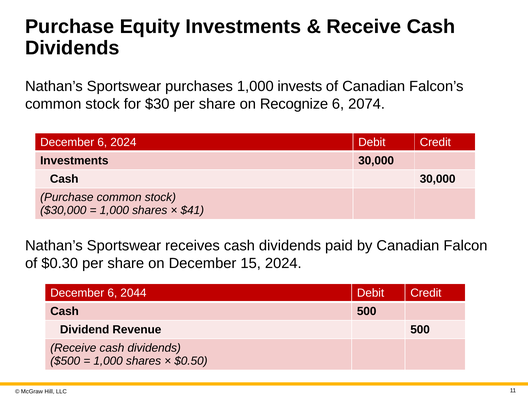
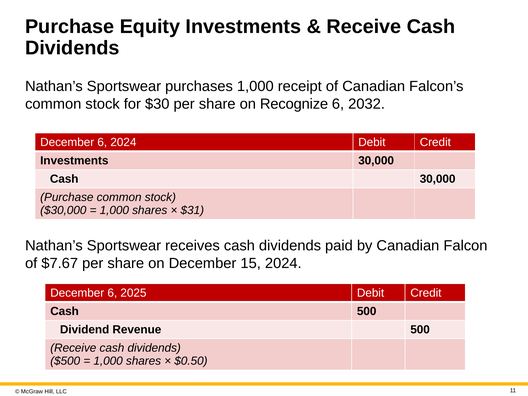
invests: invests -> receipt
2074: 2074 -> 2032
$41: $41 -> $31
$0.30: $0.30 -> $7.67
2044: 2044 -> 2025
